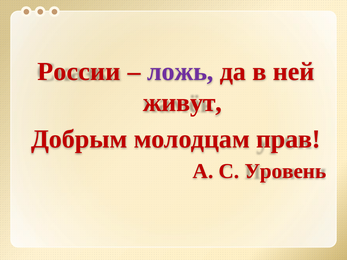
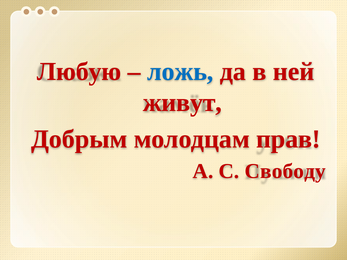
России: России -> Любую
ложь colour: purple -> blue
Уровень: Уровень -> Свободу
